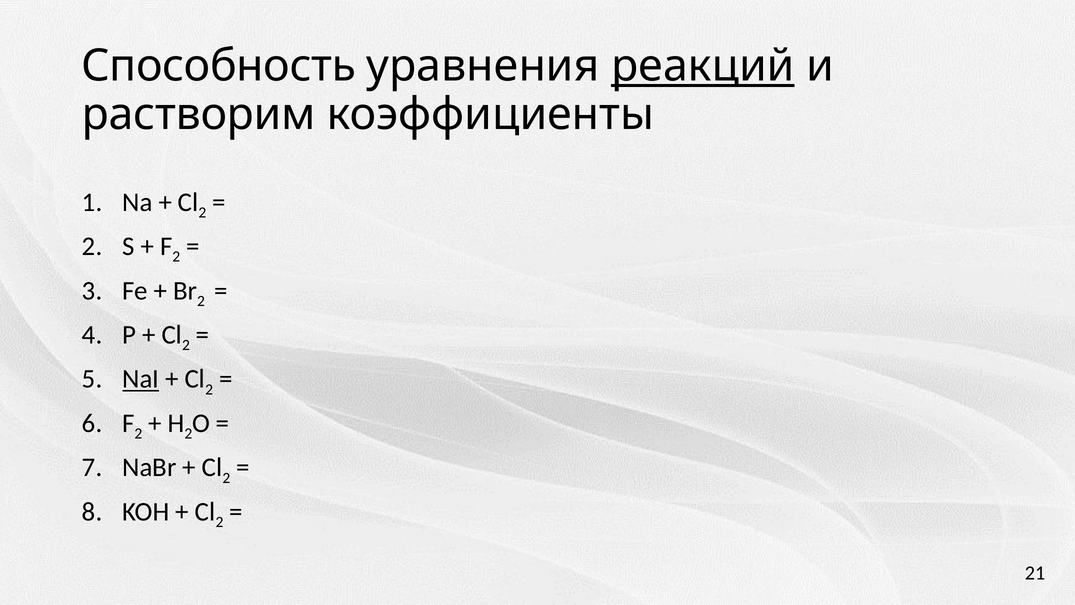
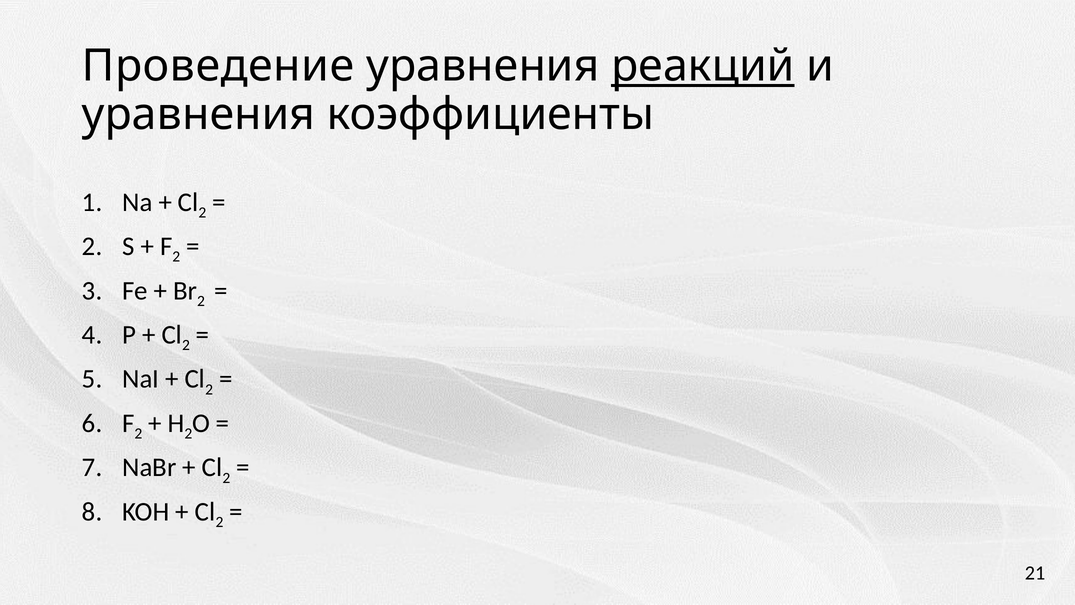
Способность: Способность -> Проведение
растворим at (199, 114): растворим -> уравнения
NaI underline: present -> none
